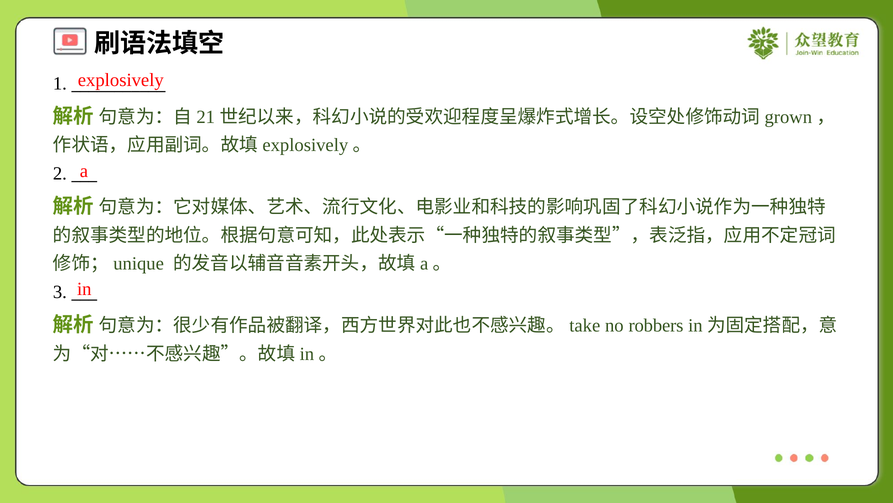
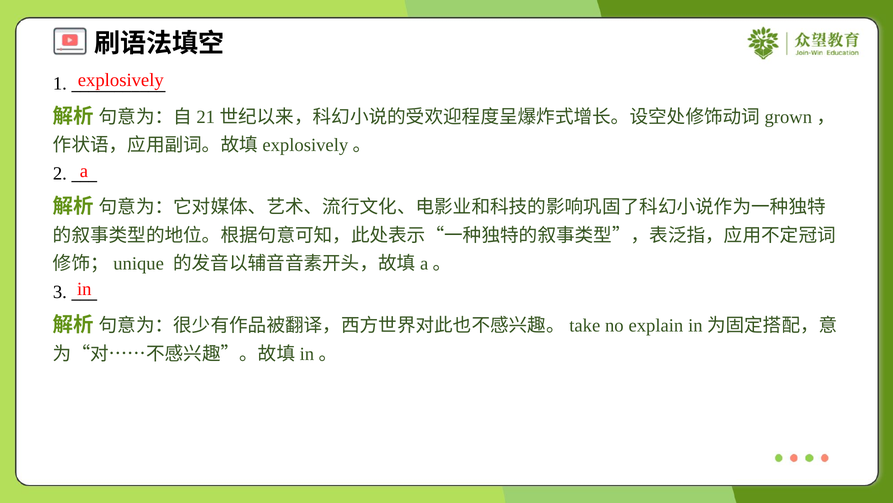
robbers: robbers -> explain
